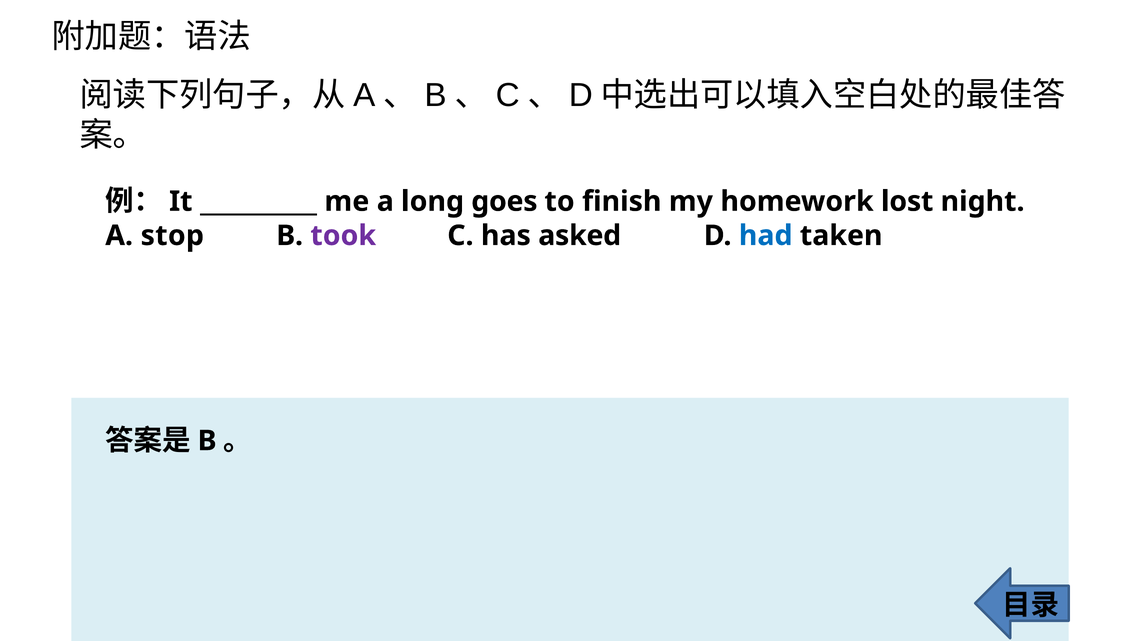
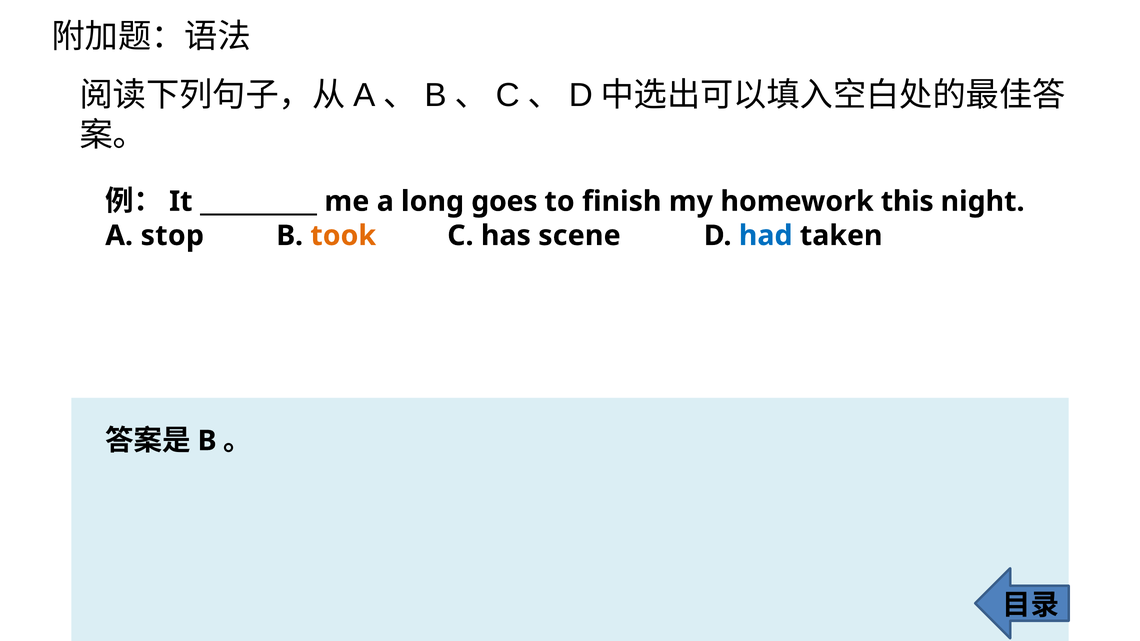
lost: lost -> this
took colour: purple -> orange
asked: asked -> scene
